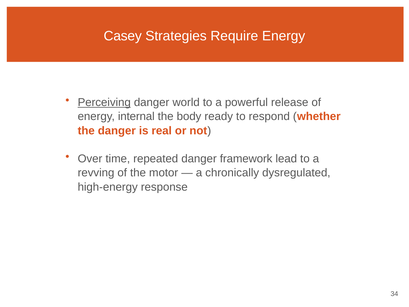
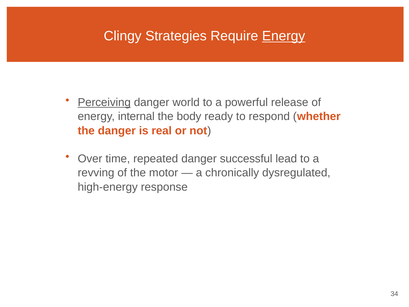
Casey: Casey -> Clingy
Energy at (284, 36) underline: none -> present
framework: framework -> successful
